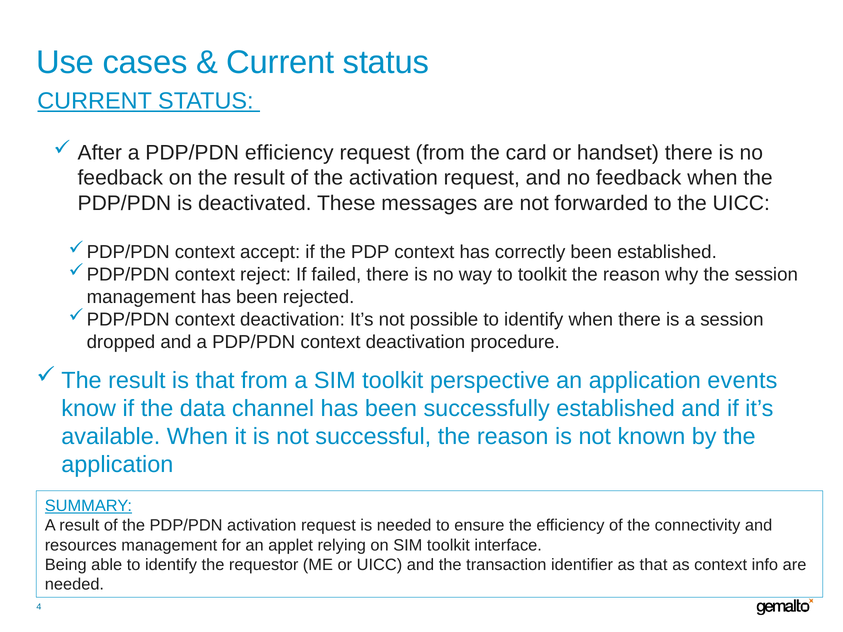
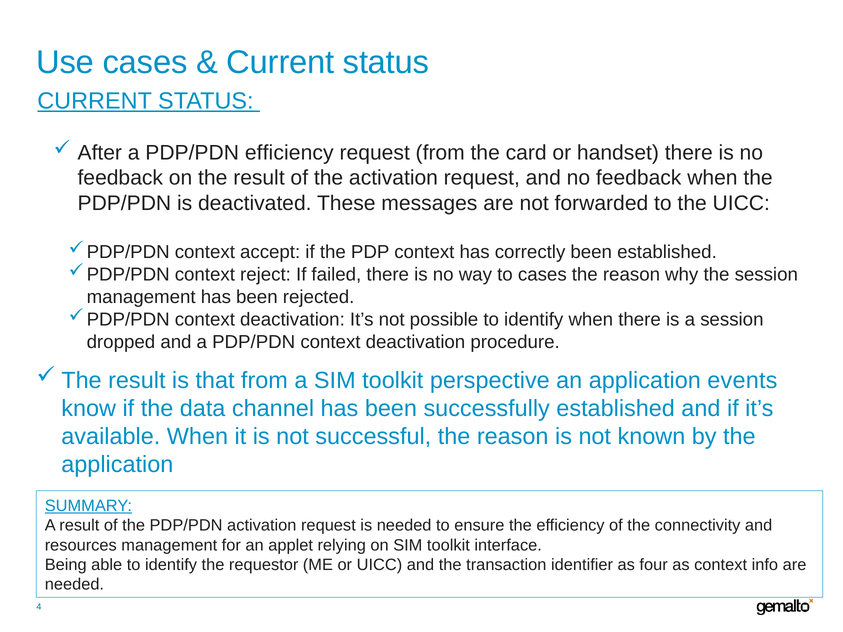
to toolkit: toolkit -> cases
as that: that -> four
